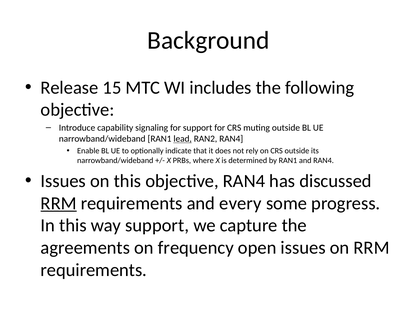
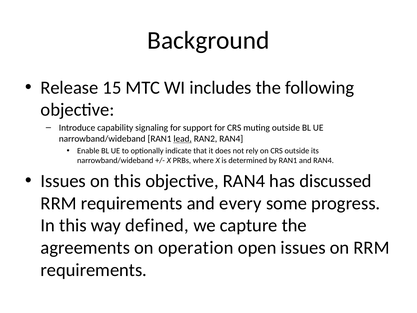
RRM at (59, 203) underline: present -> none
way support: support -> defined
frequency: frequency -> operation
